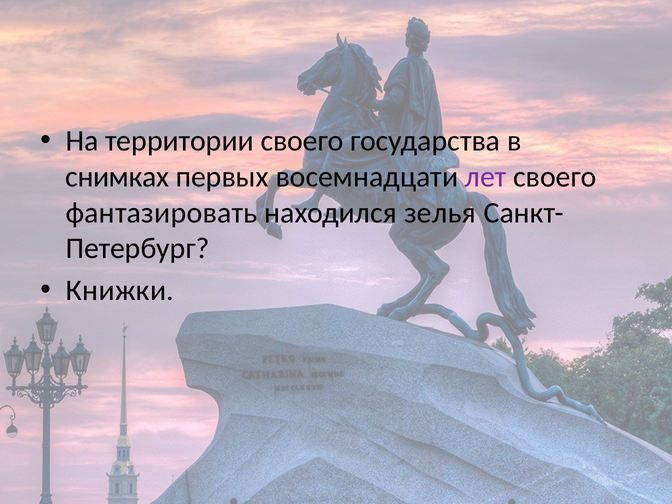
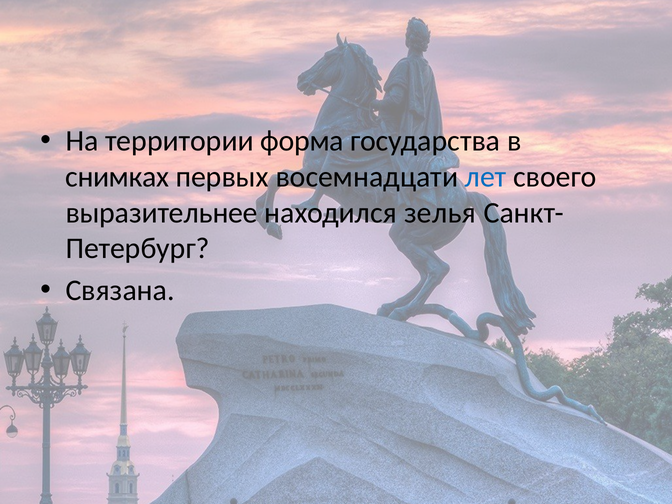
территории своего: своего -> форма
лет colour: purple -> blue
фантазировать: фантазировать -> выразительнее
Книжки: Книжки -> Связана
